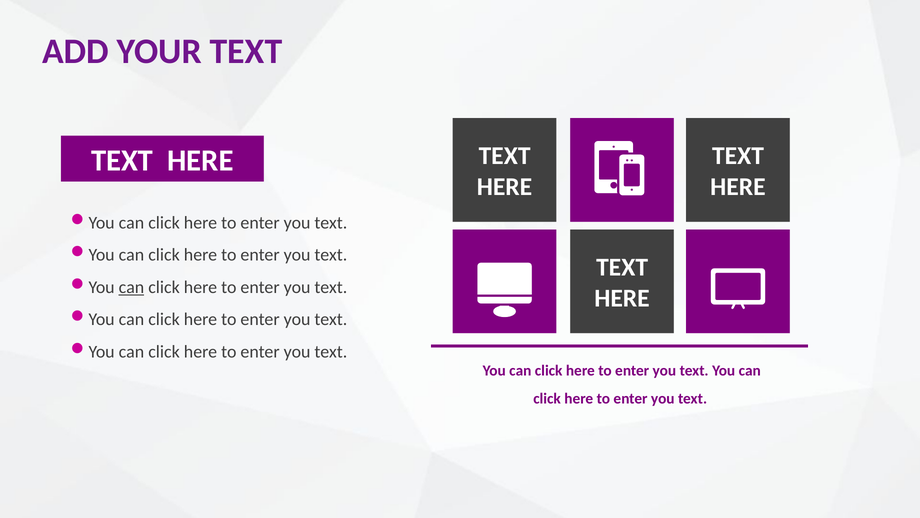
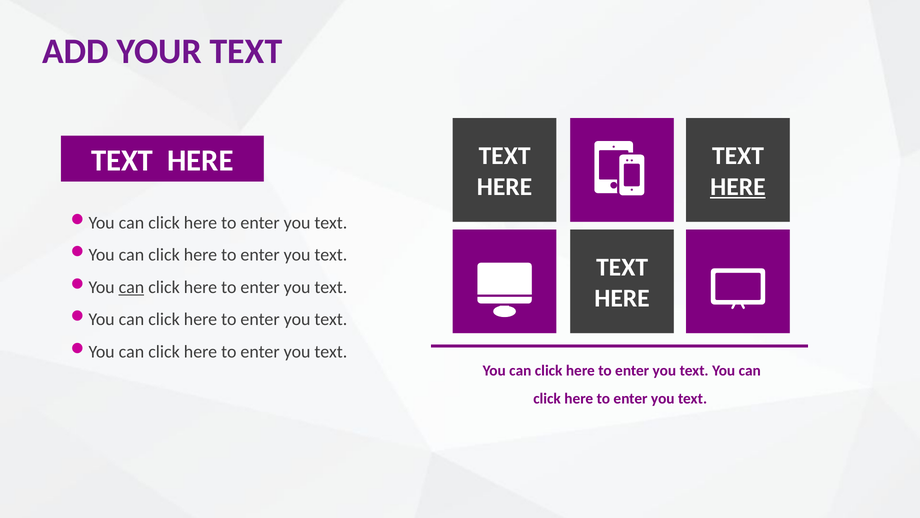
HERE at (738, 187) underline: none -> present
